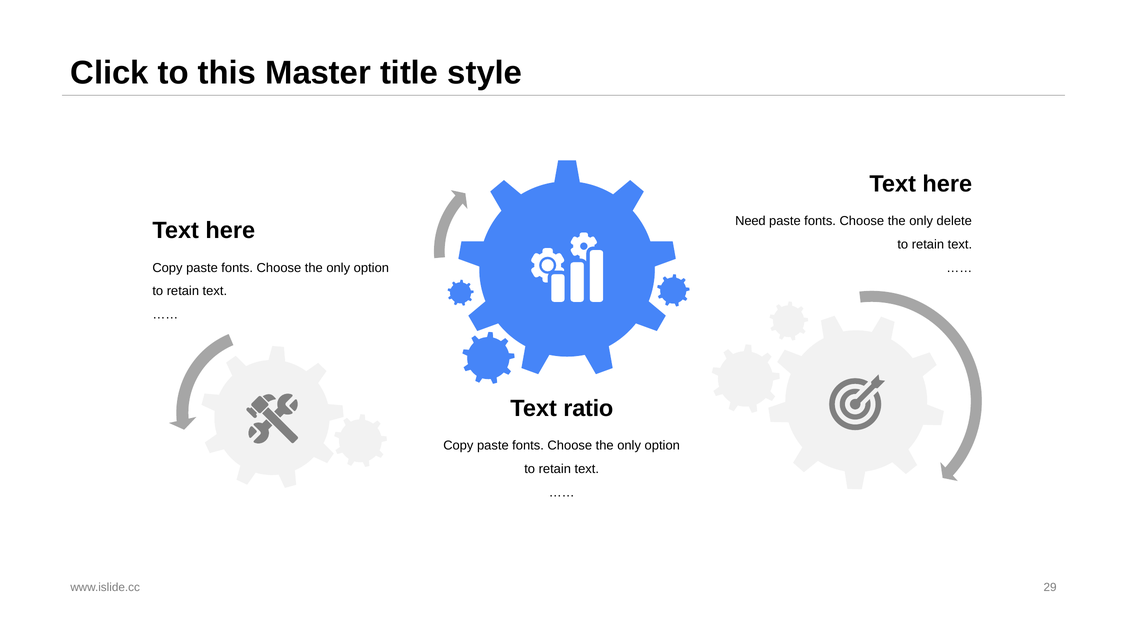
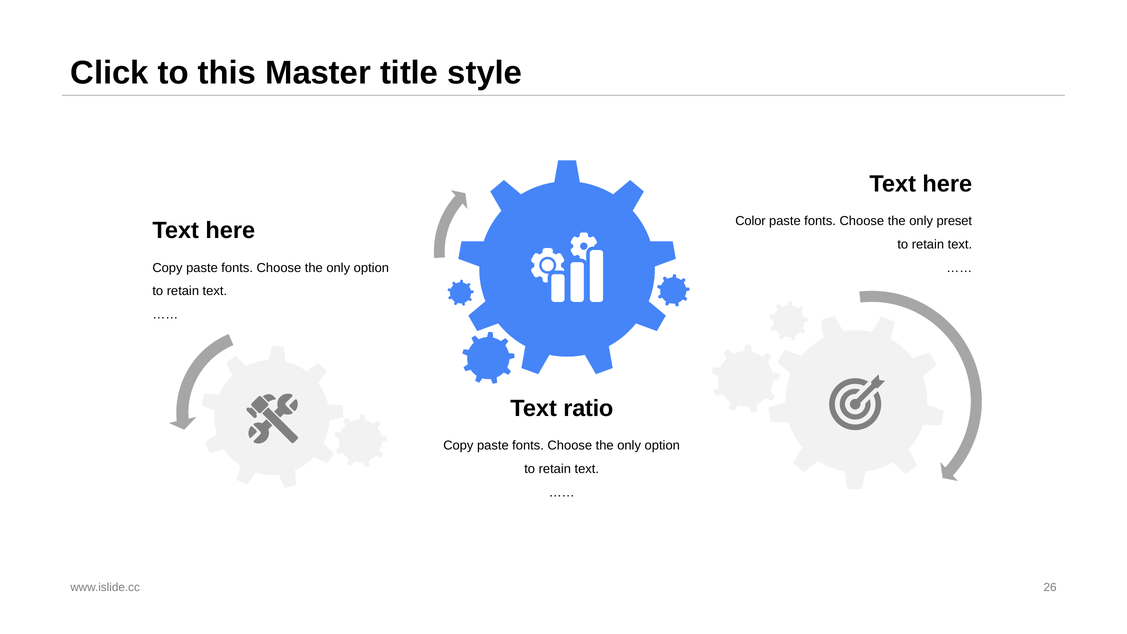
Need: Need -> Color
delete: delete -> preset
29: 29 -> 26
